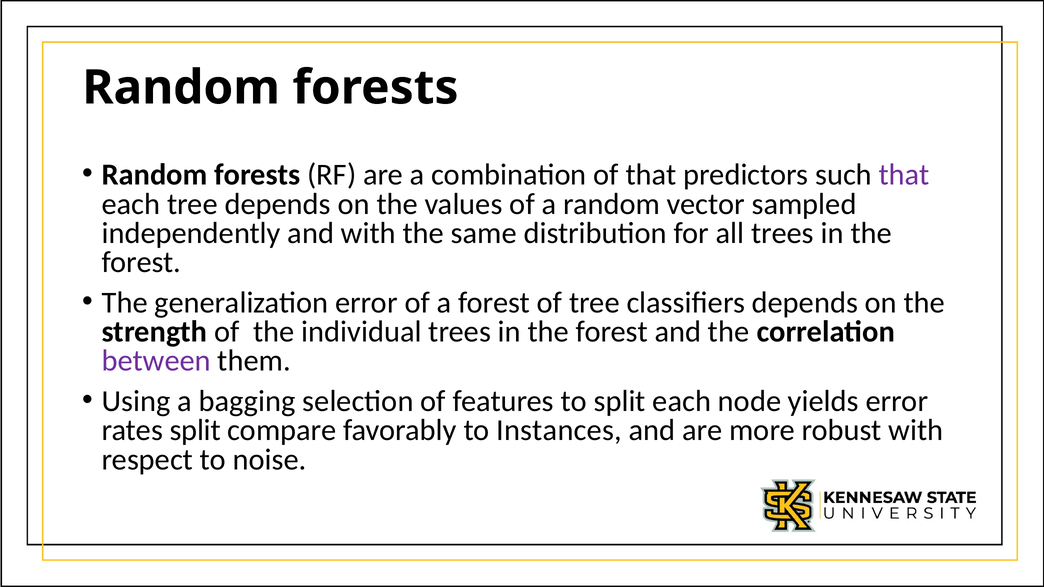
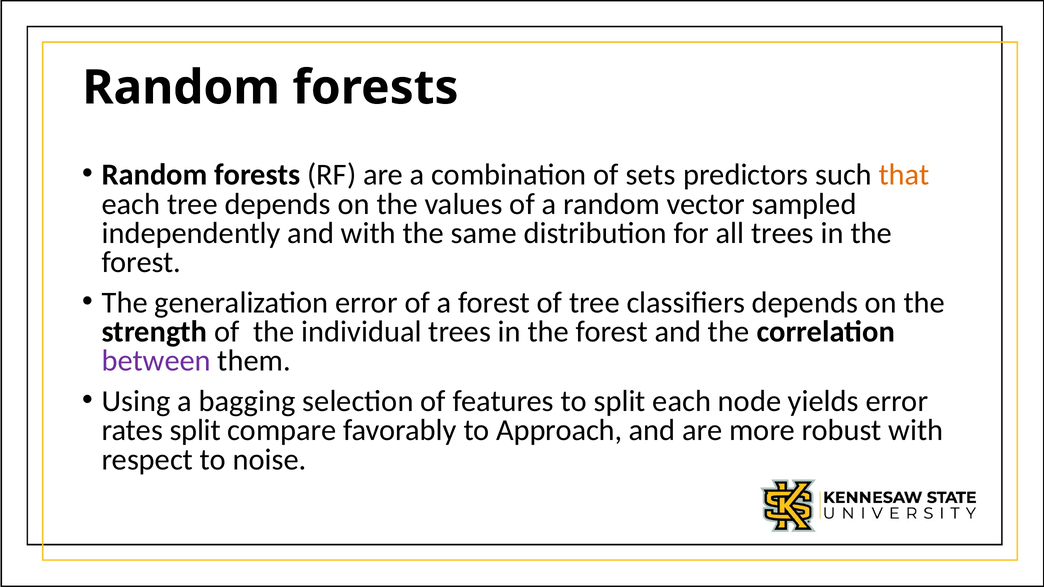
of that: that -> sets
that at (904, 175) colour: purple -> orange
Instances: Instances -> Approach
